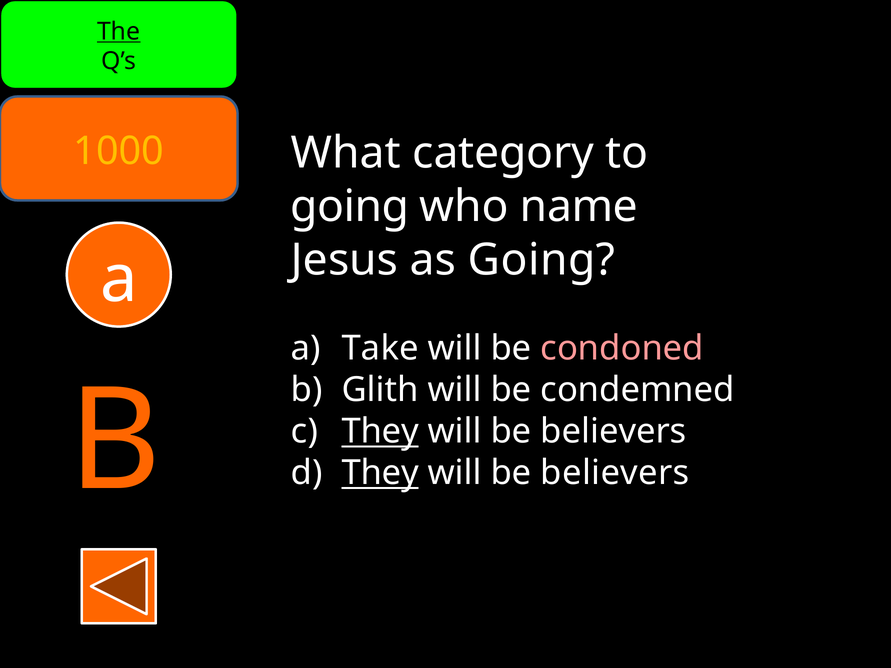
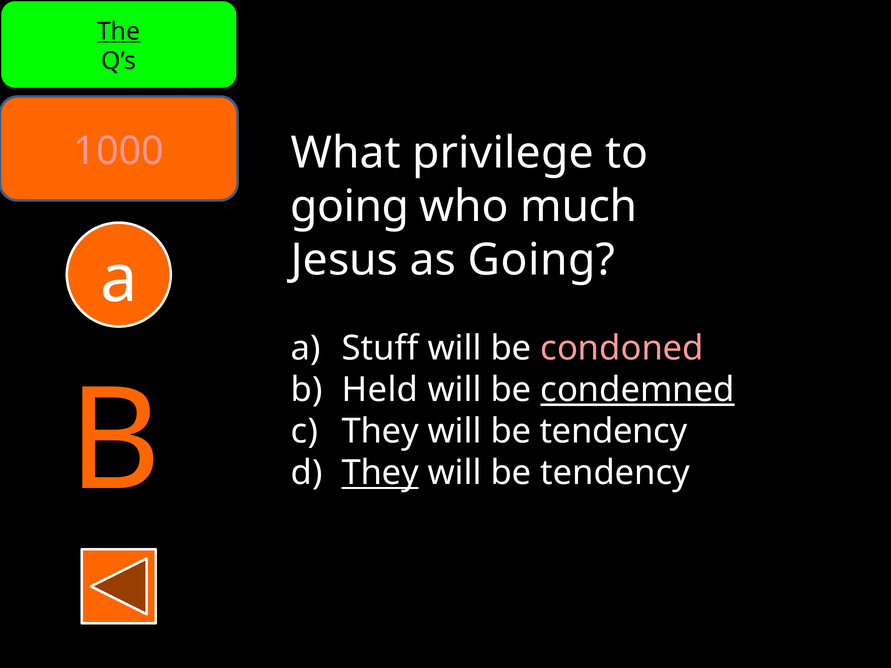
1000 colour: yellow -> pink
category: category -> privilege
name: name -> much
Take: Take -> Stuff
Glith: Glith -> Held
condemned underline: none -> present
They at (380, 432) underline: present -> none
believers at (613, 432): believers -> tendency
believers at (615, 473): believers -> tendency
